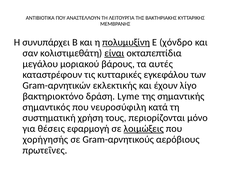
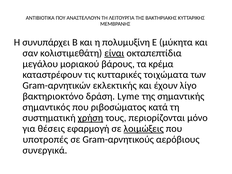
πολυμυξίνη underline: present -> none
χόνδρο: χόνδρο -> μύκητα
αυτές: αυτές -> κρέμα
εγκεφάλου: εγκεφάλου -> τοιχώματα
νευροσύφιλη: νευροσύφιλη -> ριβοσώματος
χρήση underline: none -> present
χορήγησής: χορήγησής -> υποτροπές
πρωτεΐνες: πρωτεΐνες -> συνεργικά
